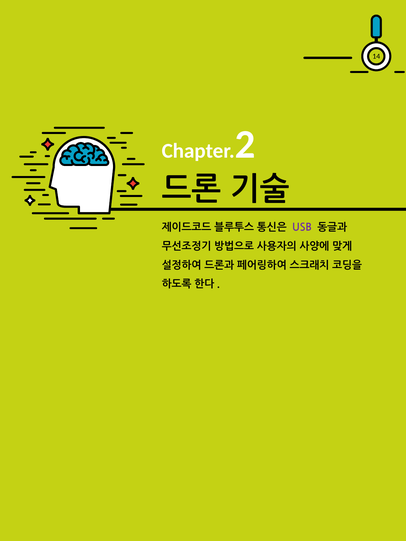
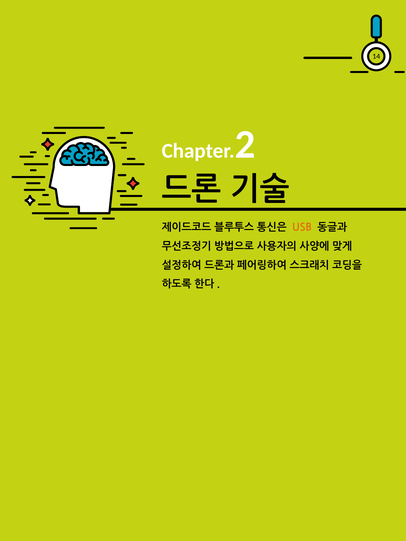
USB colour: purple -> orange
